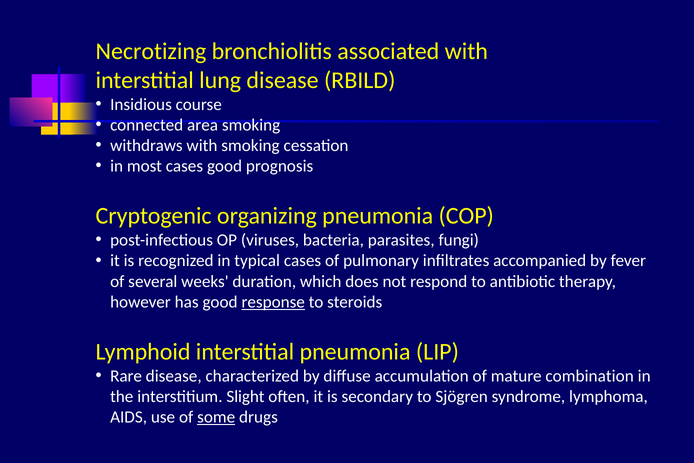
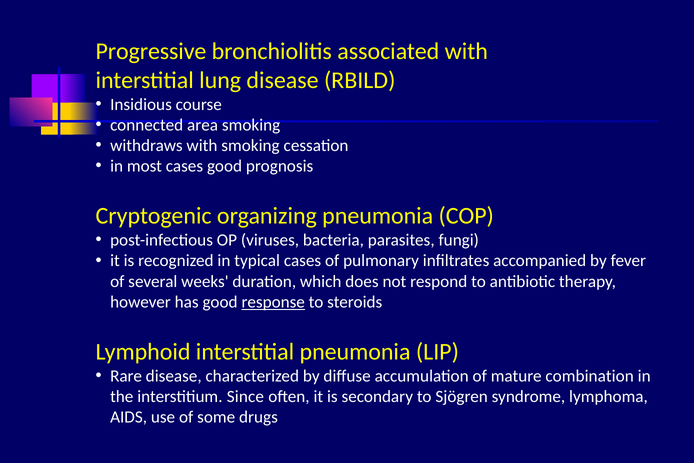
Necrotizing: Necrotizing -> Progressive
Slight: Slight -> Since
some underline: present -> none
